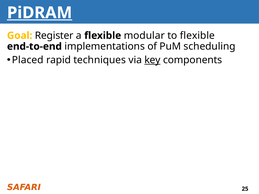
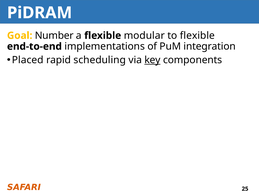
PiDRAM underline: present -> none
Register: Register -> Number
scheduling: scheduling -> integration
techniques: techniques -> scheduling
